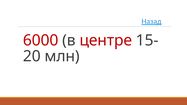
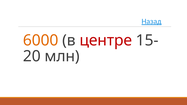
6000 colour: red -> orange
